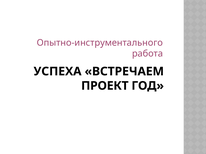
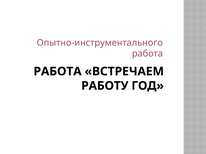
УСПЕХА at (58, 72): УСПЕХА -> РАБОТА
ПРОЕКТ: ПРОЕКТ -> РАБОТУ
